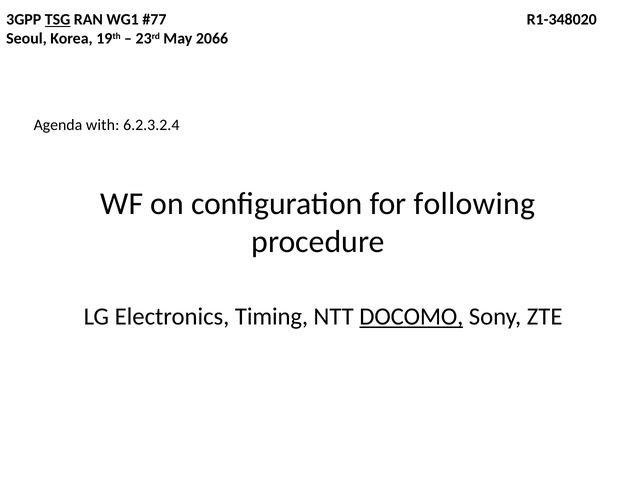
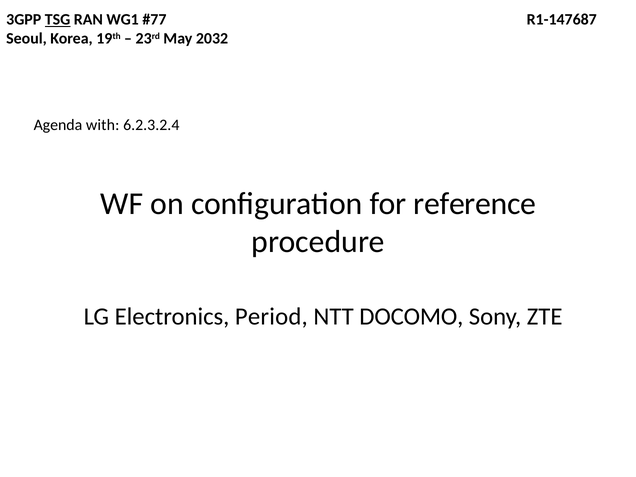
R1-348020: R1-348020 -> R1-147687
2066: 2066 -> 2032
following: following -> reference
Timing: Timing -> Period
DOCOMO underline: present -> none
